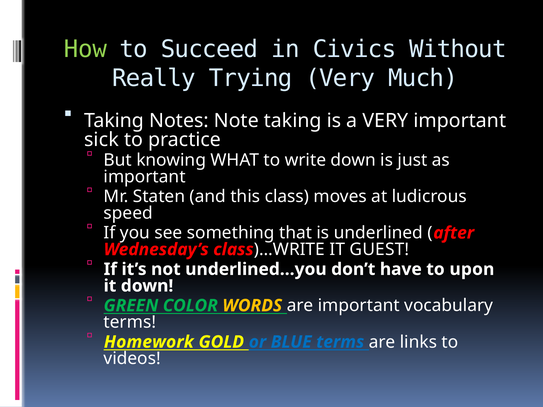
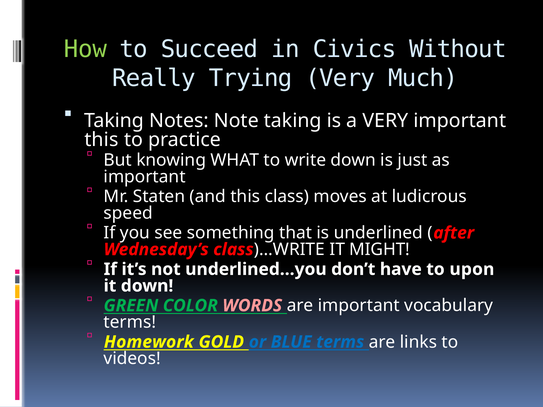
sick at (101, 140): sick -> this
GUEST: GUEST -> MIGHT
WORDS colour: yellow -> pink
